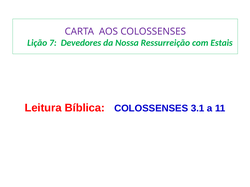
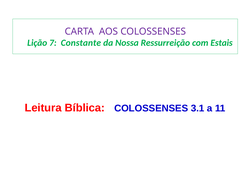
Devedores: Devedores -> Constante
